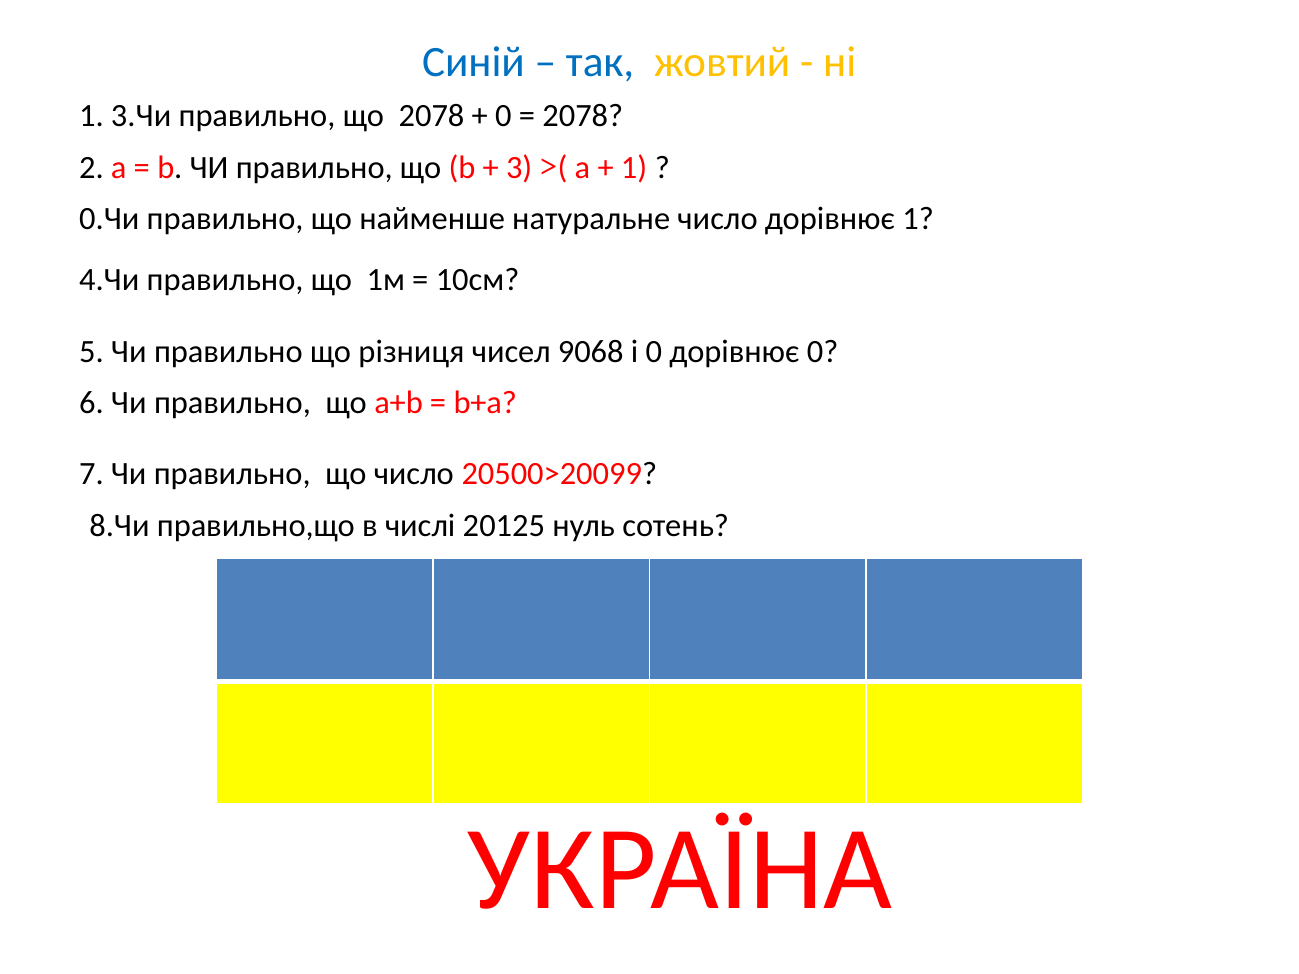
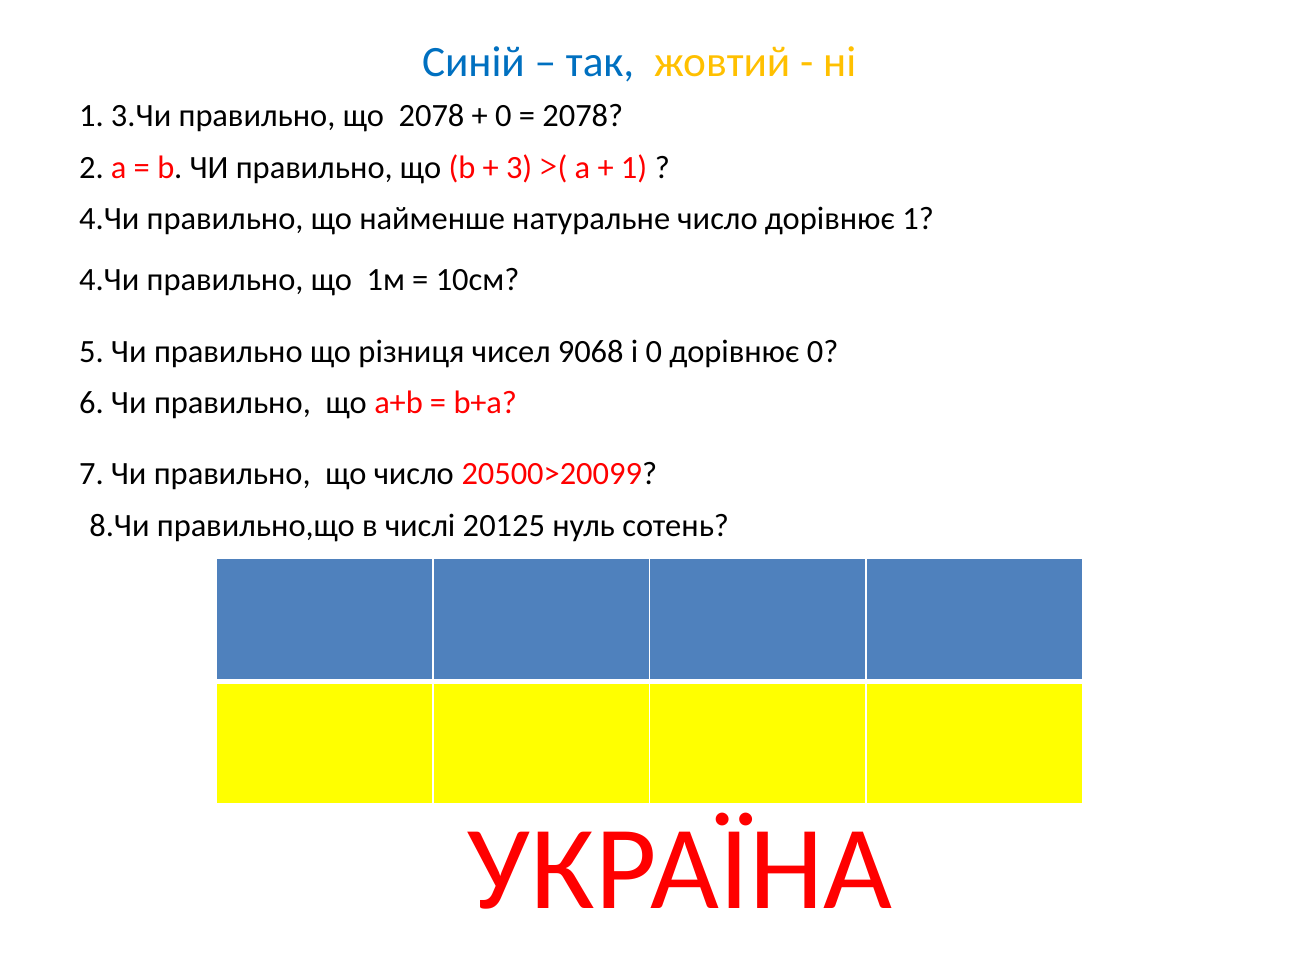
0.Чи at (109, 219): 0.Чи -> 4.Чи
